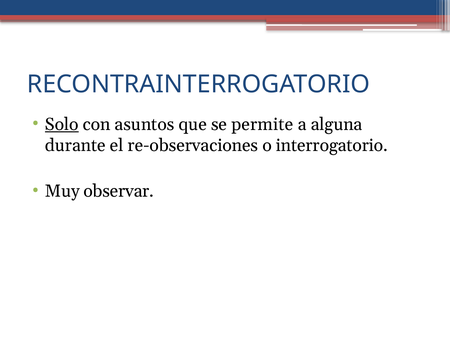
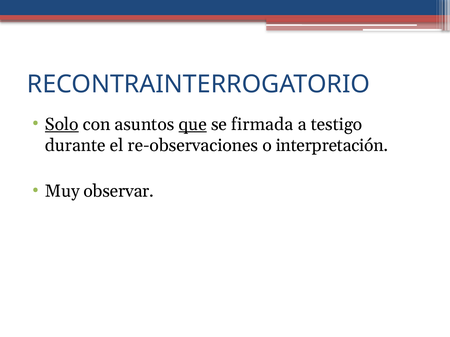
que underline: none -> present
permite: permite -> firmada
alguna: alguna -> testigo
interrogatorio: interrogatorio -> interpretación
